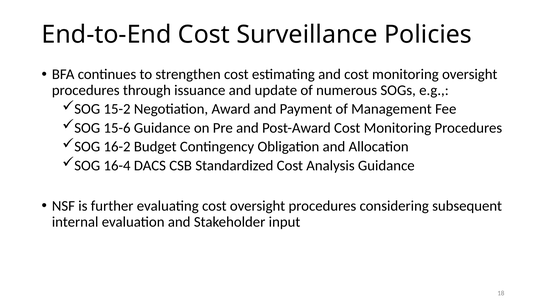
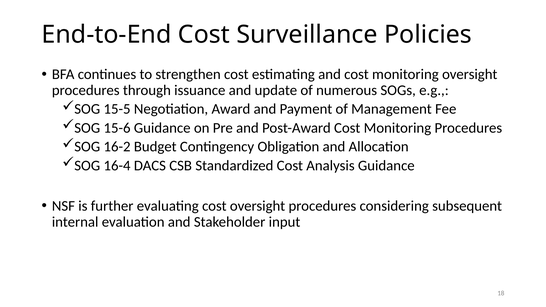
15-2: 15-2 -> 15-5
